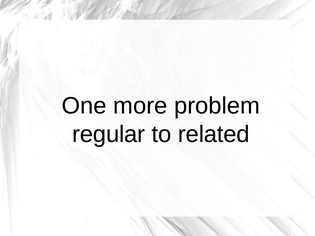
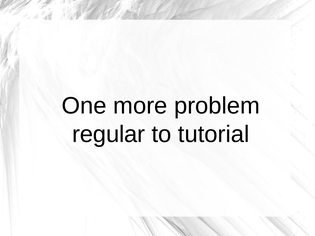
related: related -> tutorial
